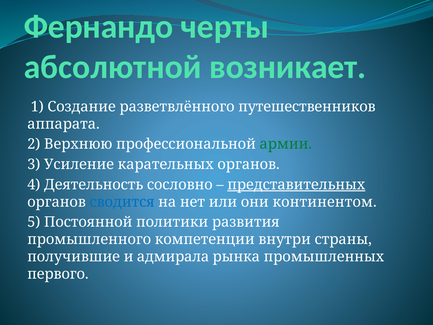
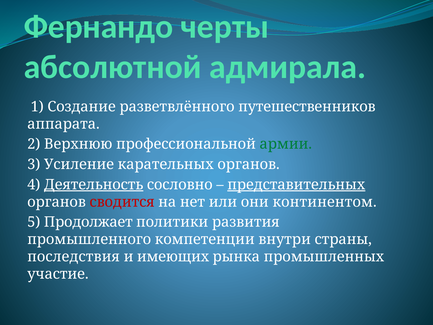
возникает: возникает -> адмирала
Деятельность underline: none -> present
сводится colour: blue -> red
Постоянной: Постоянной -> Продолжает
получившие: получившие -> последствия
адмирала: адмирала -> имеющих
первого: первого -> участие
